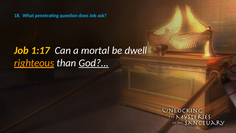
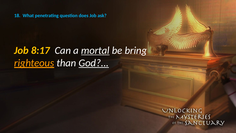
1:17: 1:17 -> 8:17
mortal underline: none -> present
dwell: dwell -> bring
